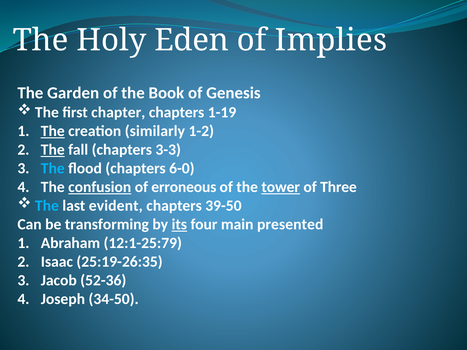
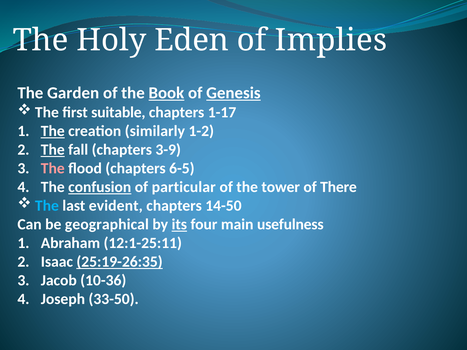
Book underline: none -> present
Genesis underline: none -> present
chapter: chapter -> suitable
1-19: 1-19 -> 1-17
3-3: 3-3 -> 3-9
The at (53, 168) colour: light blue -> pink
6-0: 6-0 -> 6-5
erroneous: erroneous -> particular
tower underline: present -> none
Three: Three -> There
39-50: 39-50 -> 14-50
transforming: transforming -> geographical
presented: presented -> usefulness
12:1-25:79: 12:1-25:79 -> 12:1-25:11
25:19-26:35 underline: none -> present
52-36: 52-36 -> 10-36
34-50: 34-50 -> 33-50
